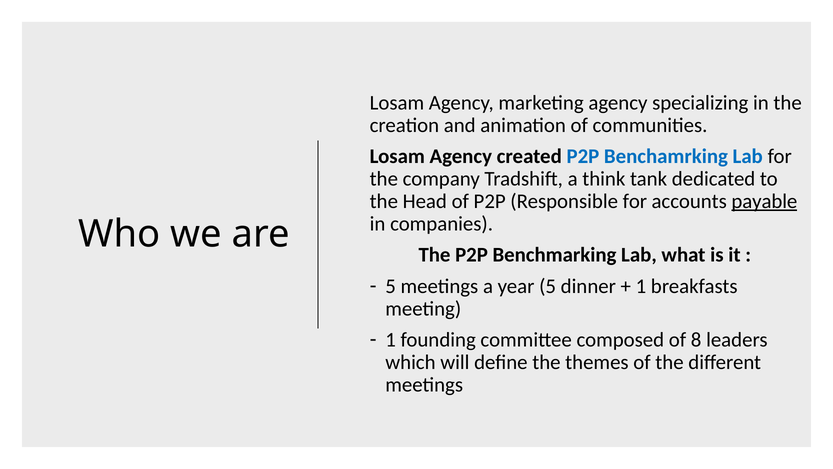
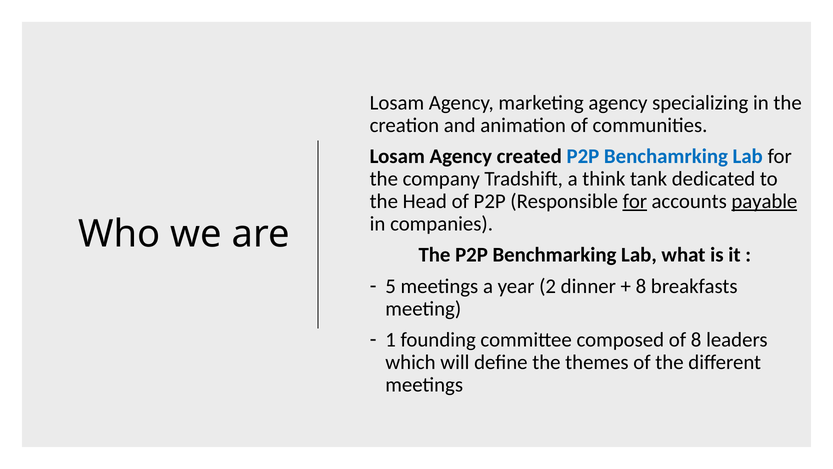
for at (635, 201) underline: none -> present
year 5: 5 -> 2
1 at (641, 286): 1 -> 8
